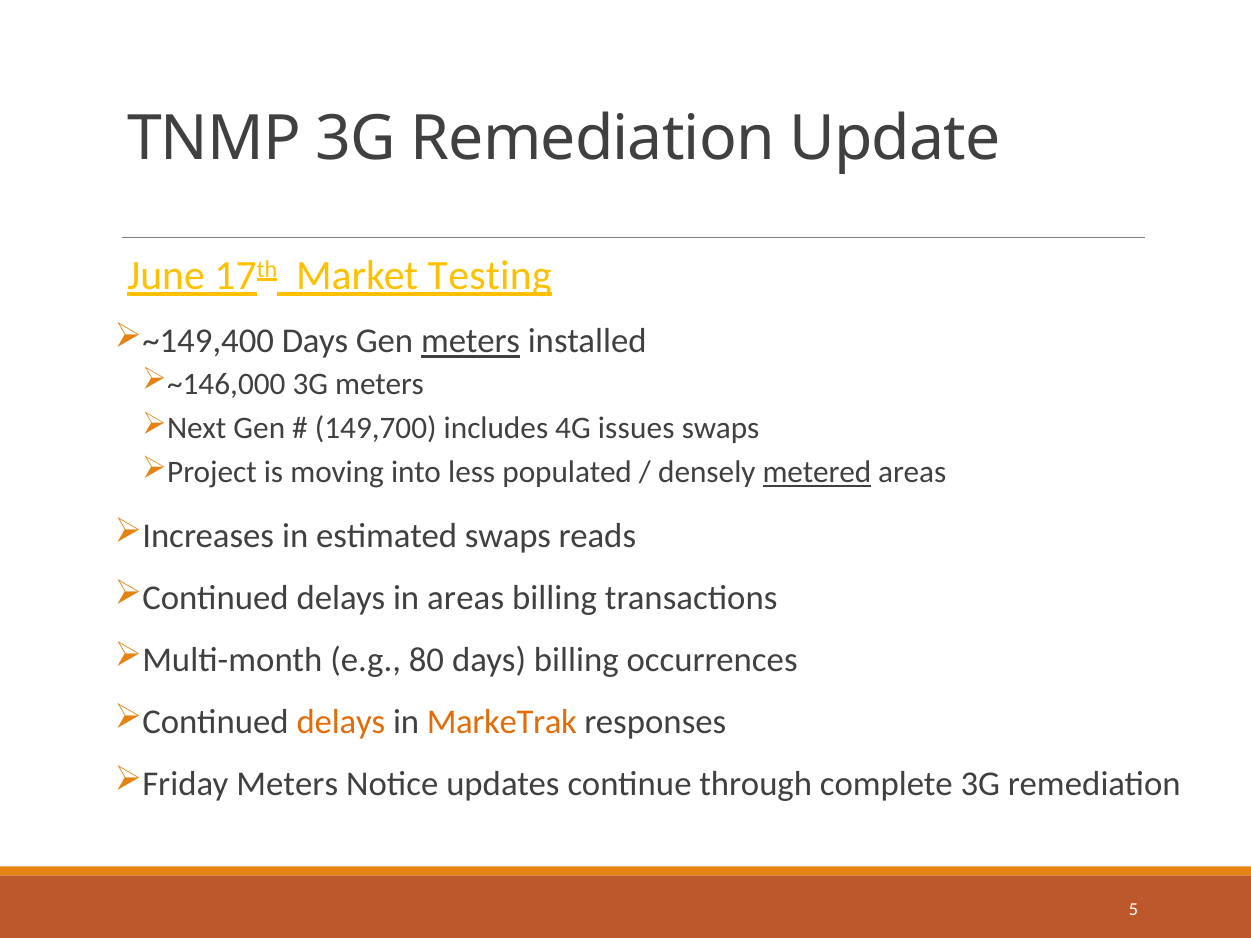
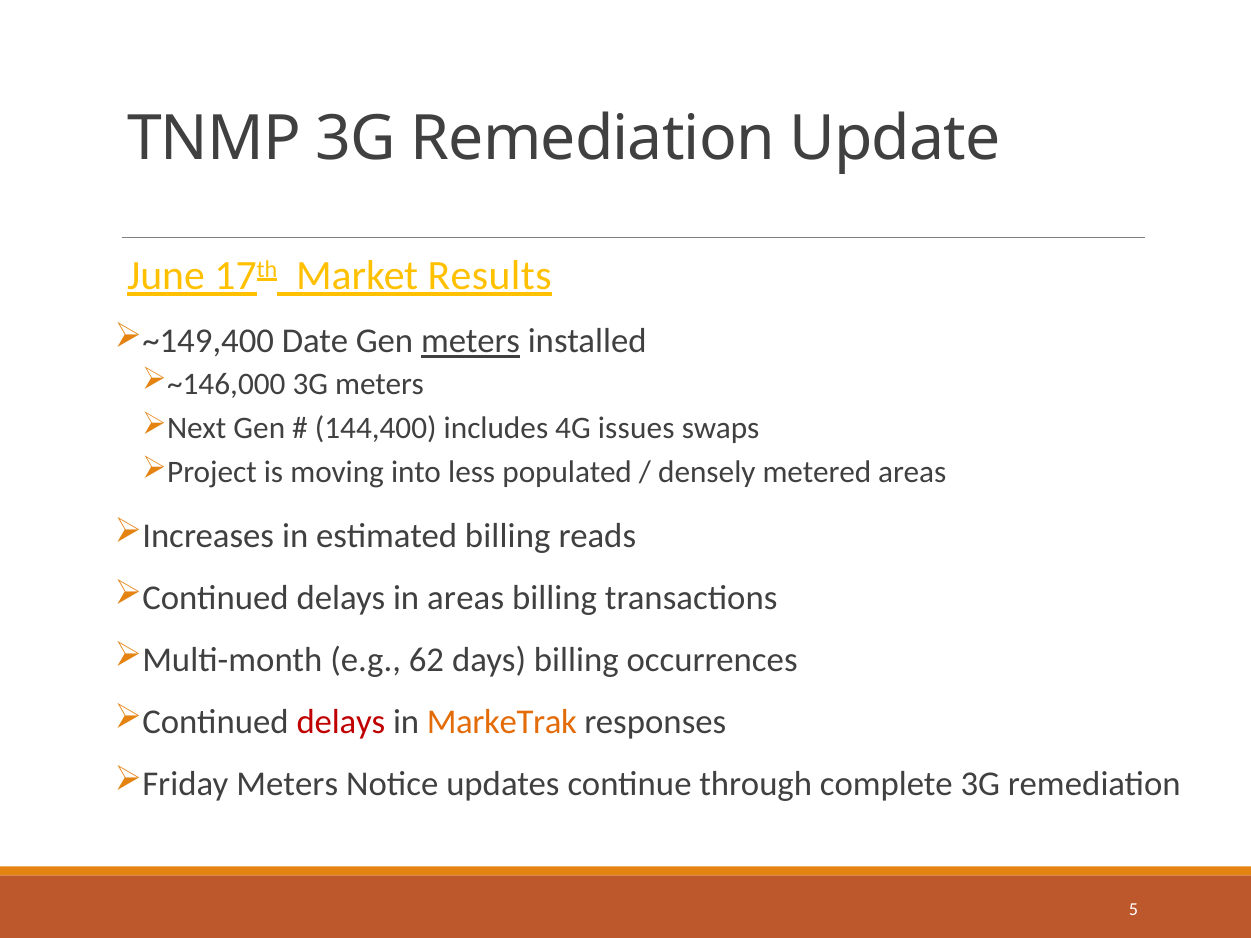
Testing: Testing -> Results
~149,400 Days: Days -> Date
149,700: 149,700 -> 144,400
metered underline: present -> none
estimated swaps: swaps -> billing
80: 80 -> 62
delays at (341, 722) colour: orange -> red
